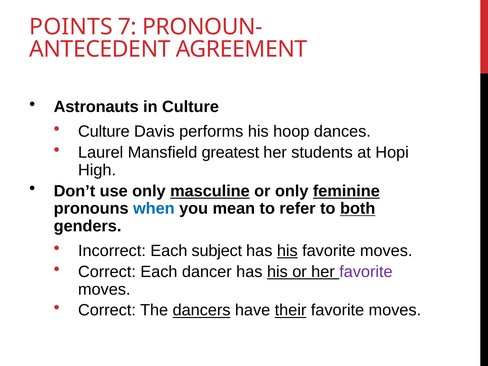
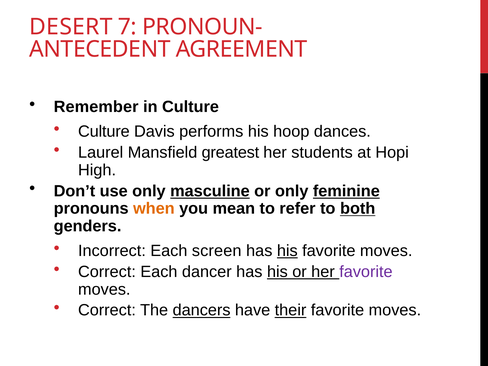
POINTS: POINTS -> DESERT
Astronauts: Astronauts -> Remember
when colour: blue -> orange
subject: subject -> screen
